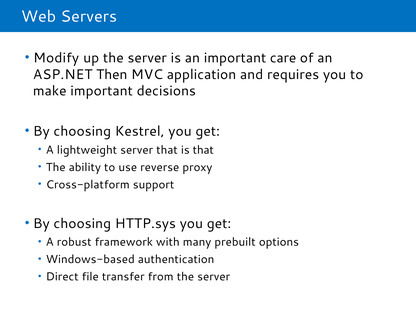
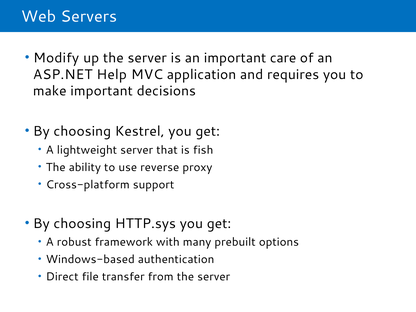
Then: Then -> Help
is that: that -> fish
